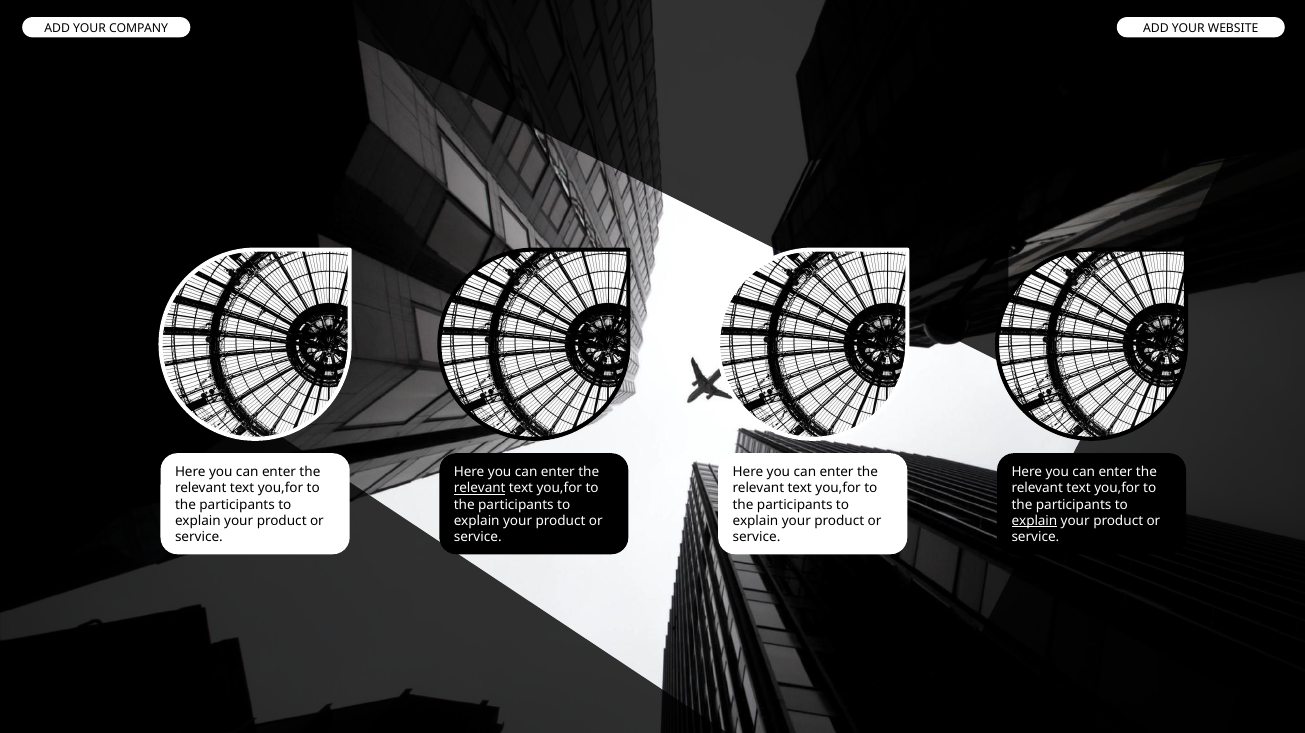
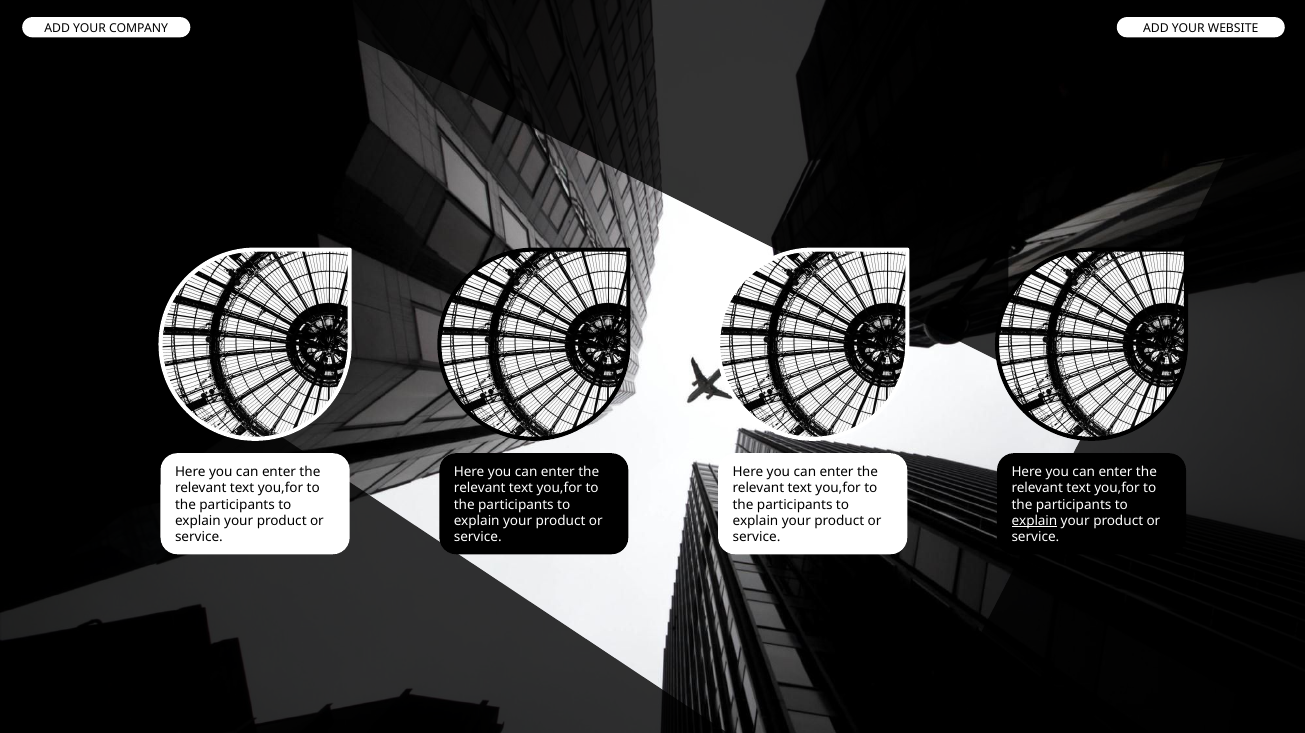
relevant at (480, 488) underline: present -> none
